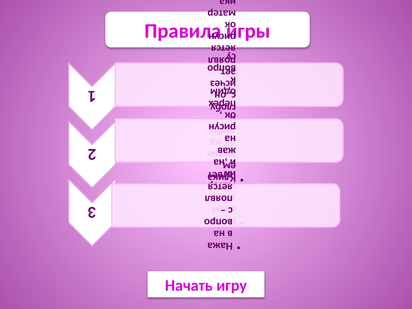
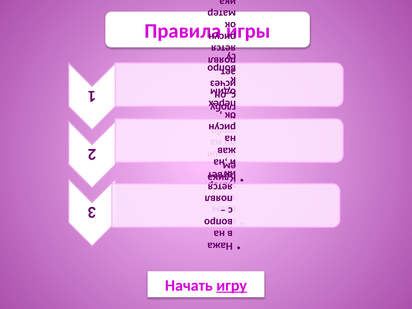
игру underline: none -> present
